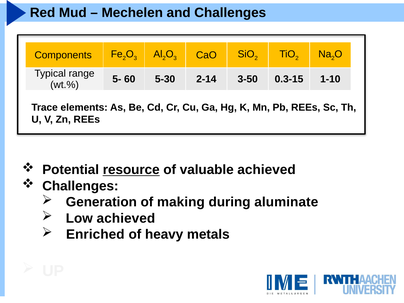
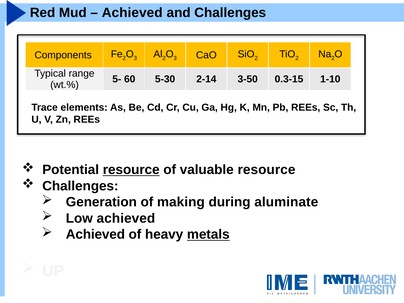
Mechelen at (132, 13): Mechelen -> Achieved
valuable achieved: achieved -> resource
Enriched at (95, 234): Enriched -> Achieved
metals underline: none -> present
